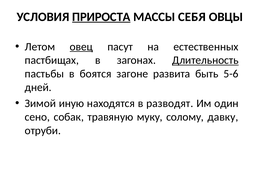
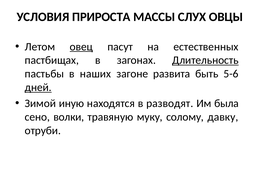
ПРИРОСТА underline: present -> none
СЕБЯ: СЕБЯ -> СЛУХ
боятся: боятся -> наших
дней underline: none -> present
один: один -> была
собак: собак -> волки
